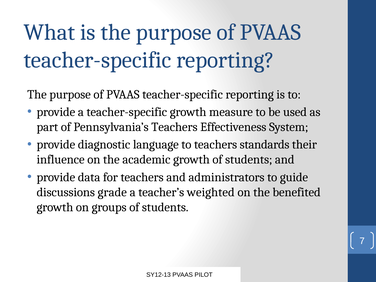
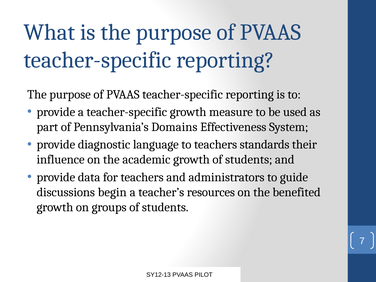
Pennsylvania’s Teachers: Teachers -> Domains
grade: grade -> begin
weighted: weighted -> resources
